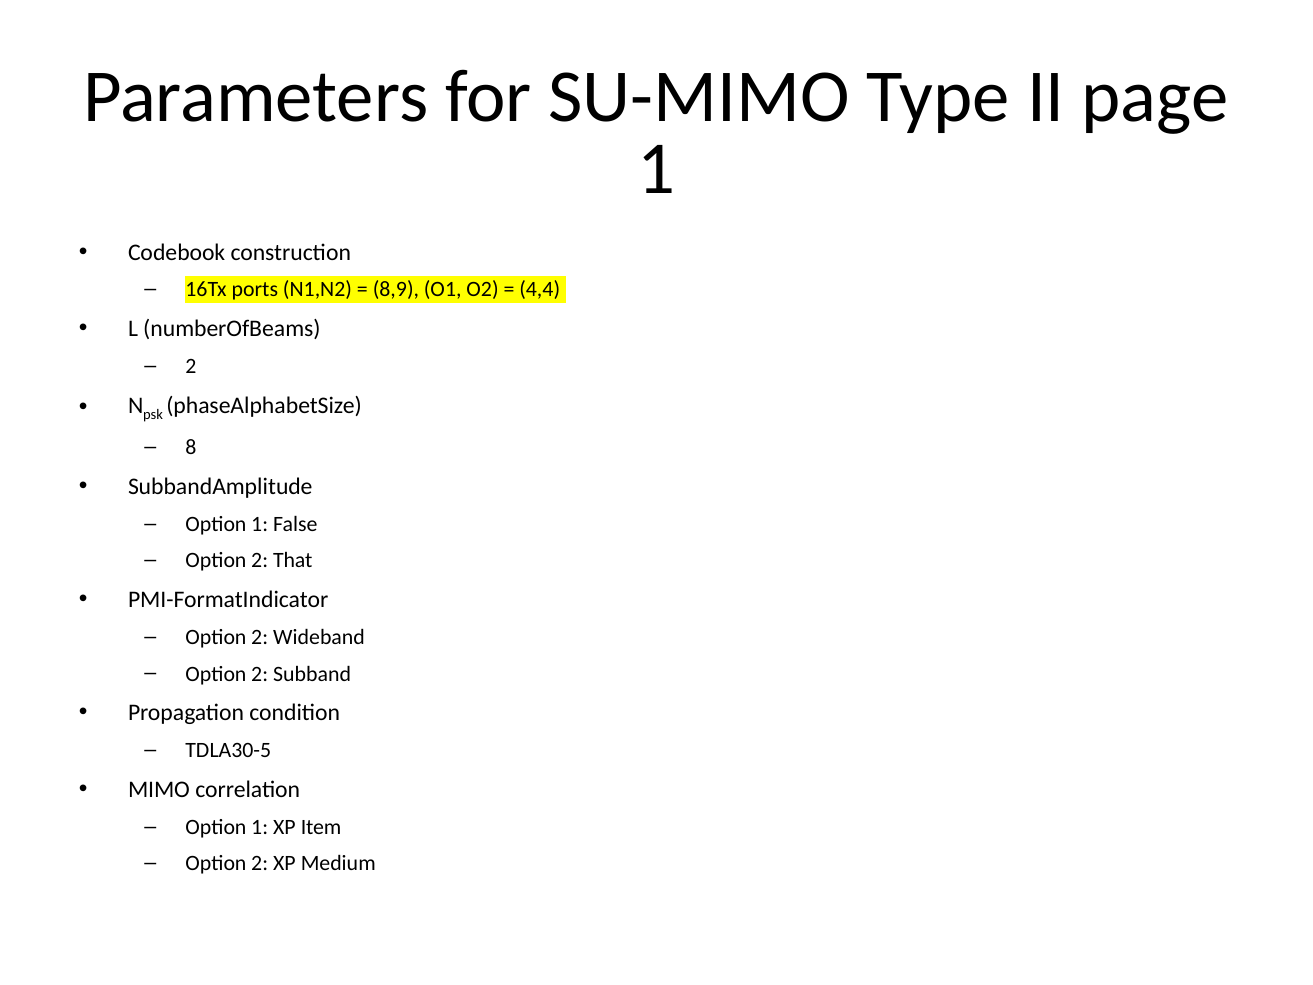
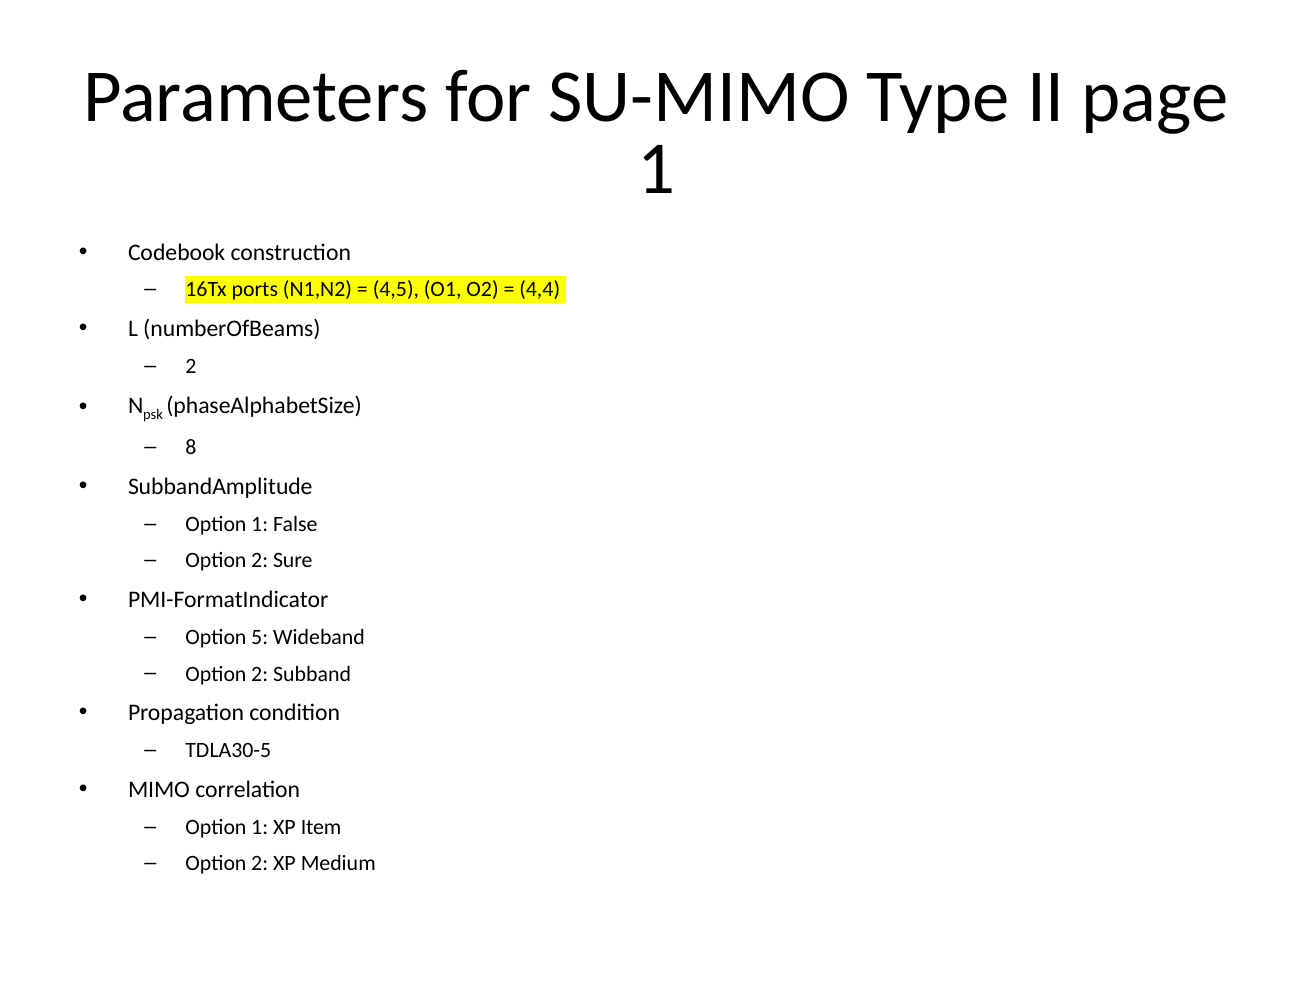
8,9: 8,9 -> 4,5
That: That -> Sure
2 at (260, 637): 2 -> 5
